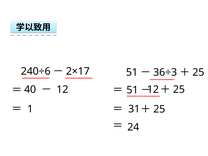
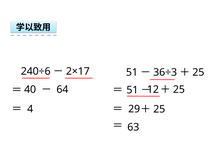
12 at (62, 89): 12 -> 64
1: 1 -> 4
31: 31 -> 29
24: 24 -> 63
